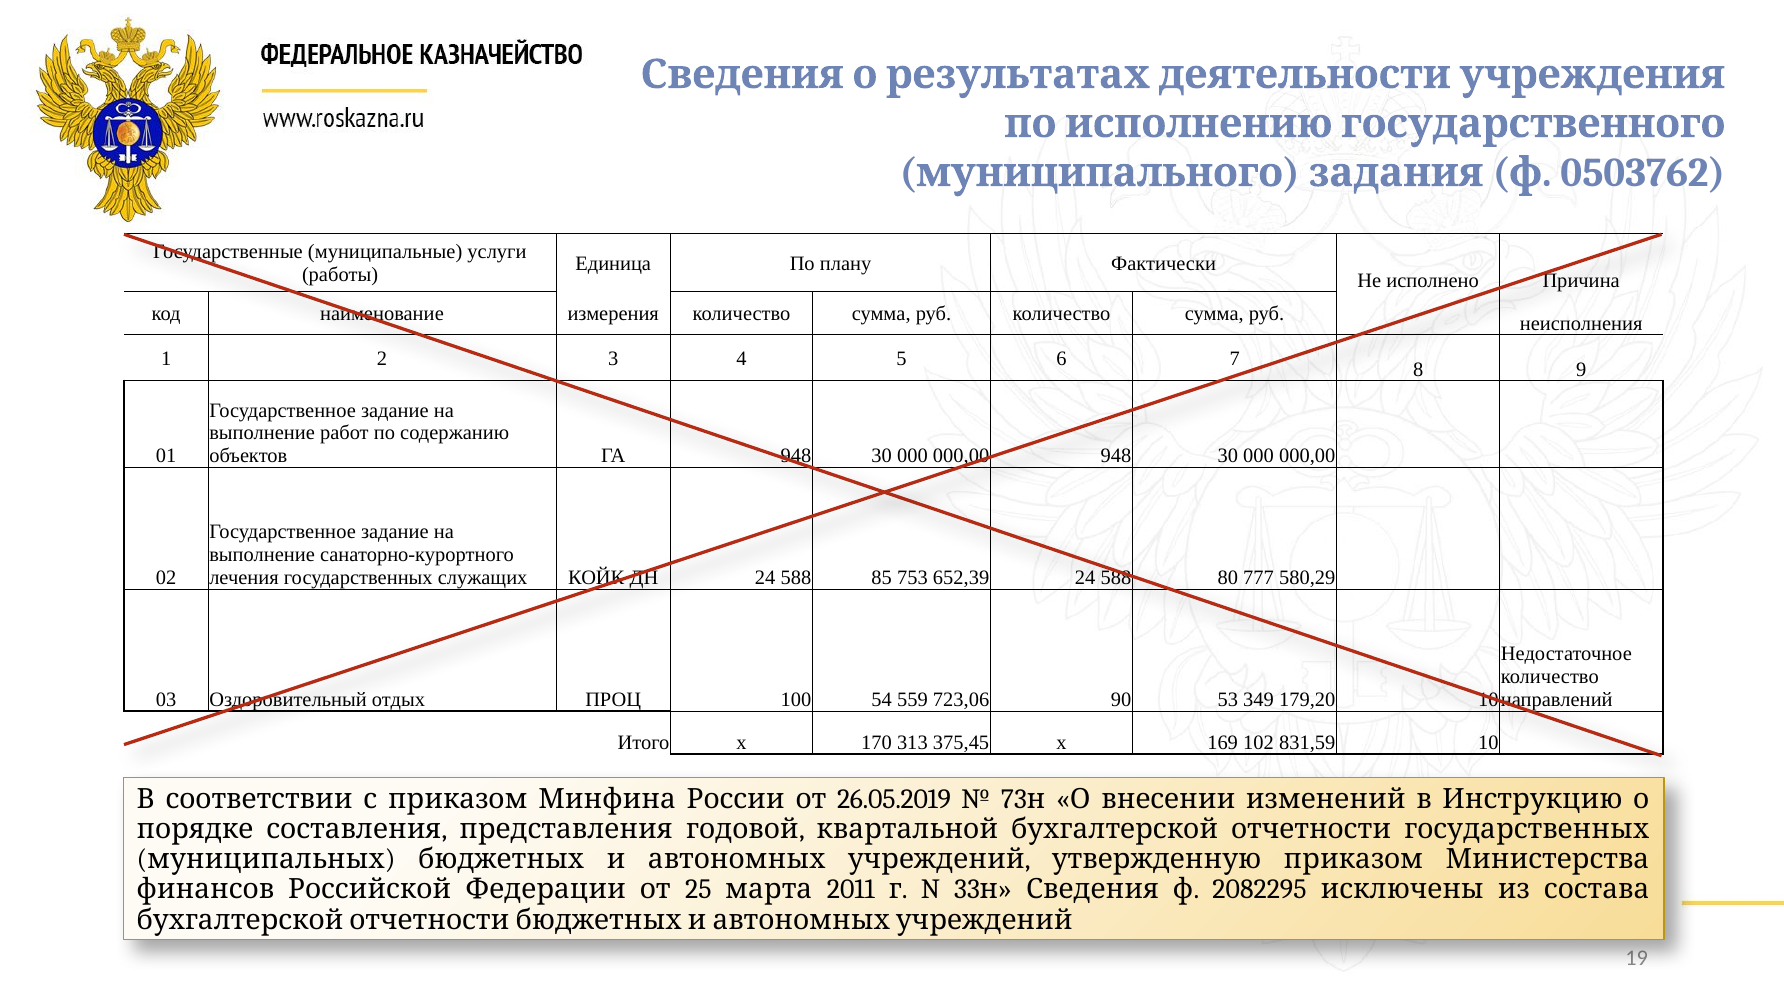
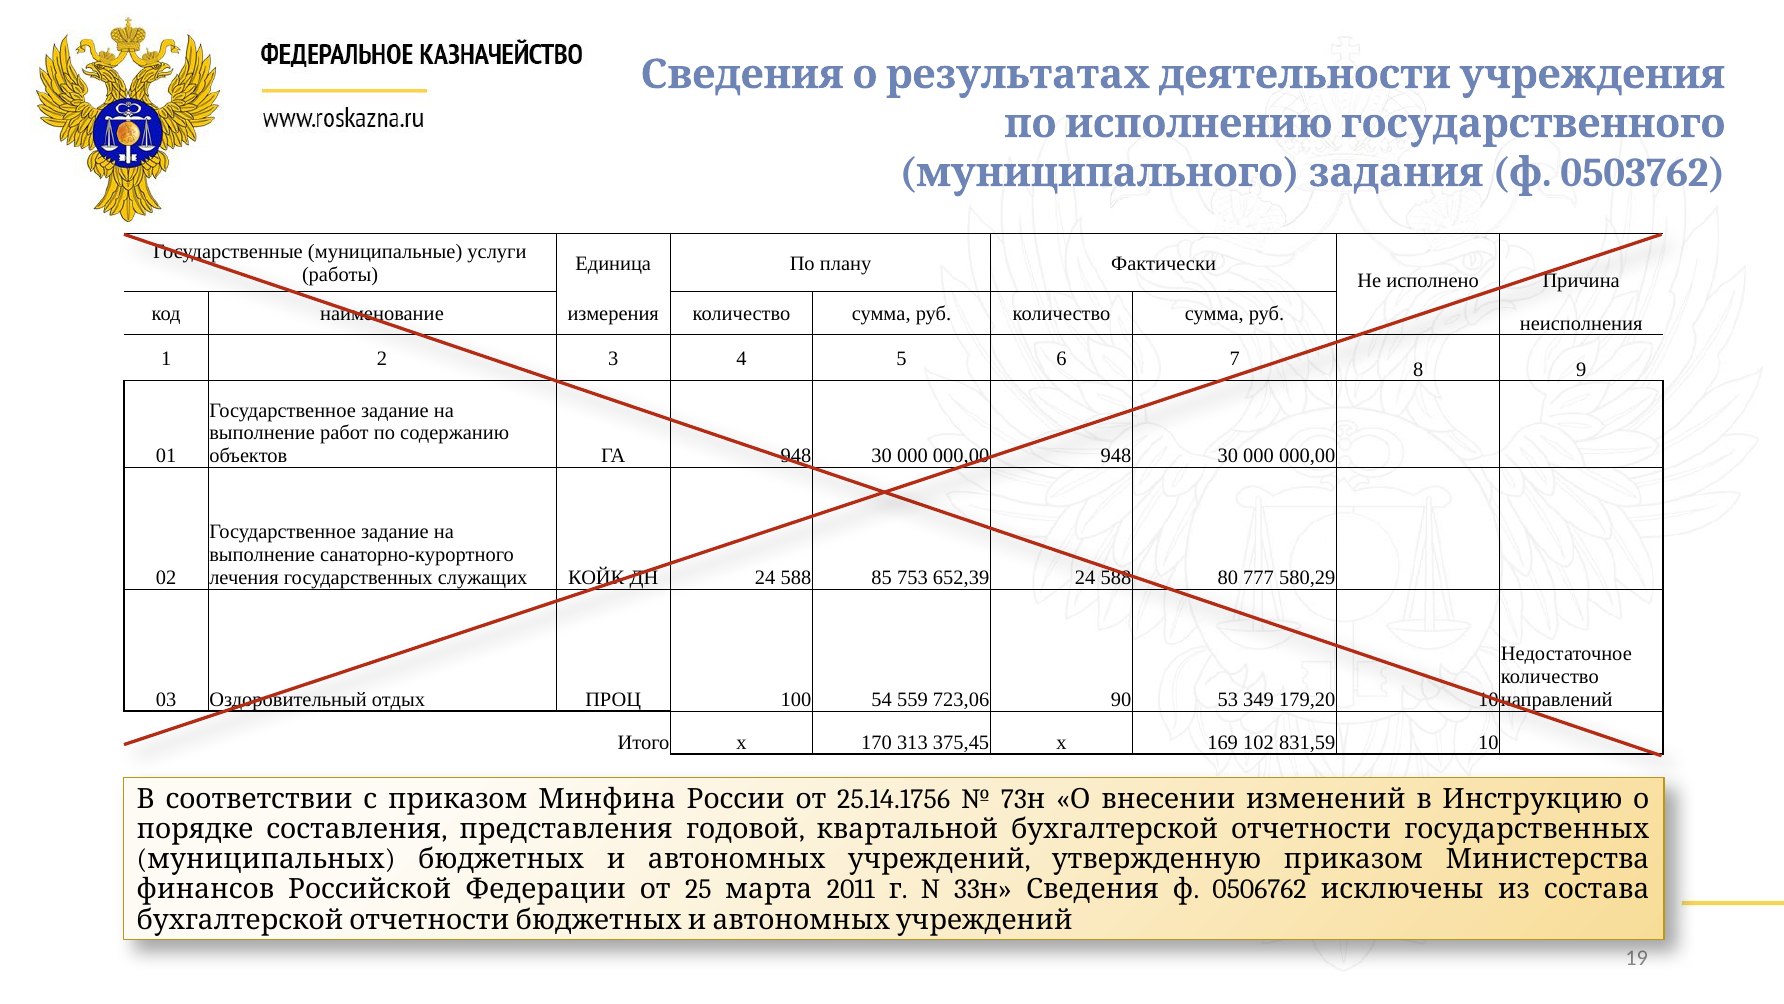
26.05.2019: 26.05.2019 -> 25.14.1756
2082295: 2082295 -> 0506762
